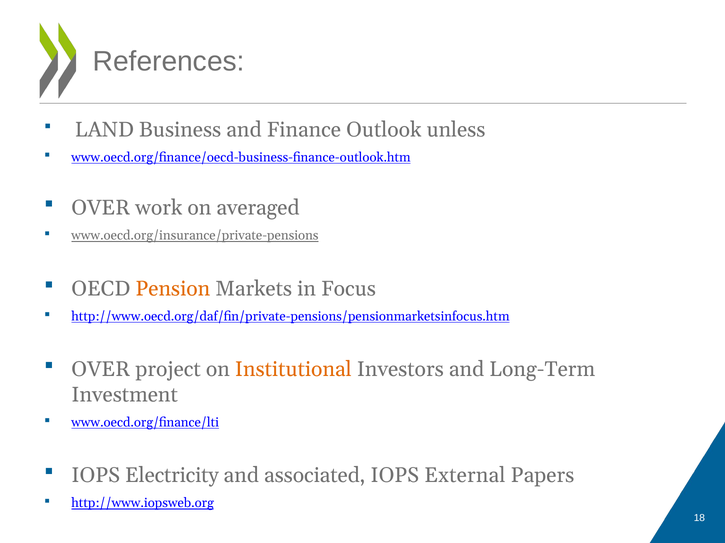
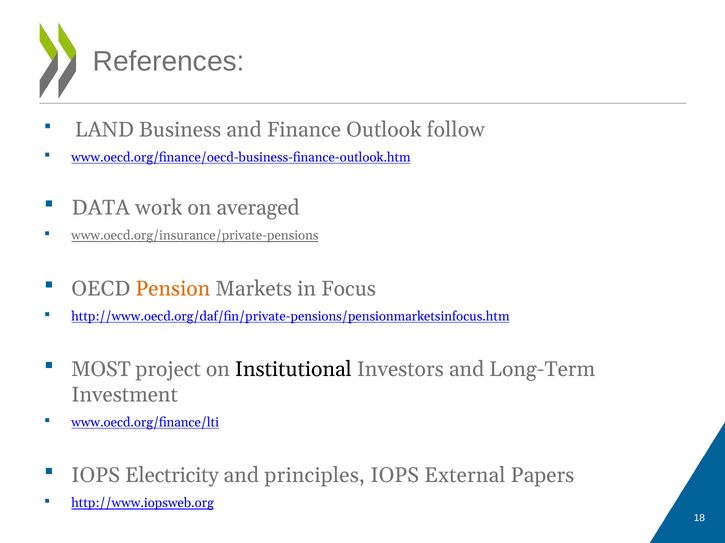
unless: unless -> follow
OVER at (101, 208): OVER -> DATA
OVER at (101, 370): OVER -> MOST
Institutional colour: orange -> black
associated: associated -> principles
